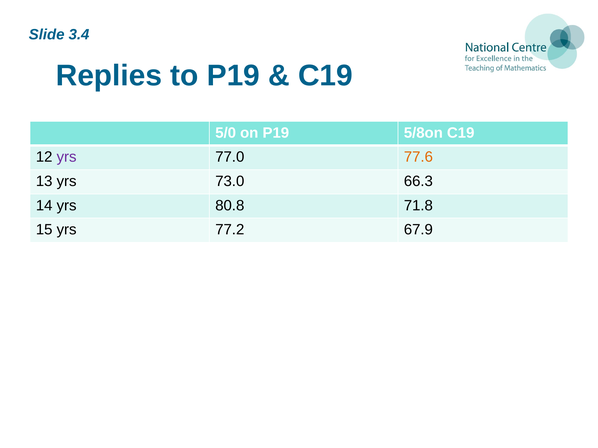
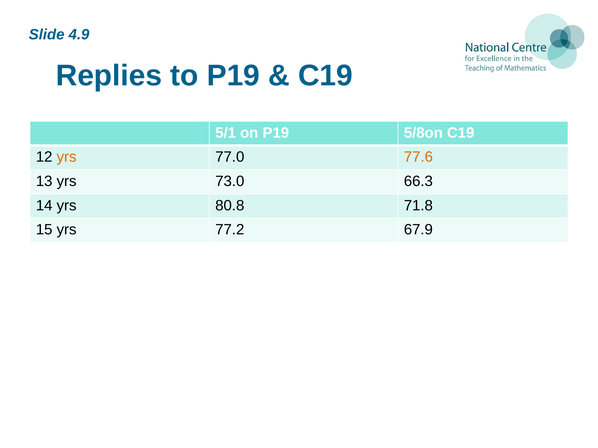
3.4: 3.4 -> 4.9
5/0: 5/0 -> 5/1
yrs at (67, 157) colour: purple -> orange
